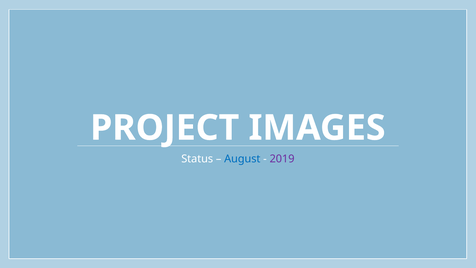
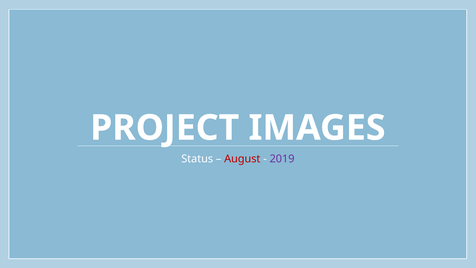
August colour: blue -> red
